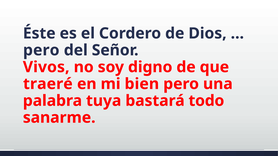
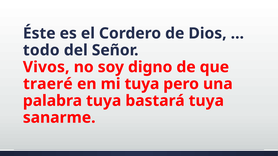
pero at (41, 50): pero -> todo
mi bien: bien -> tuya
bastará todo: todo -> tuya
